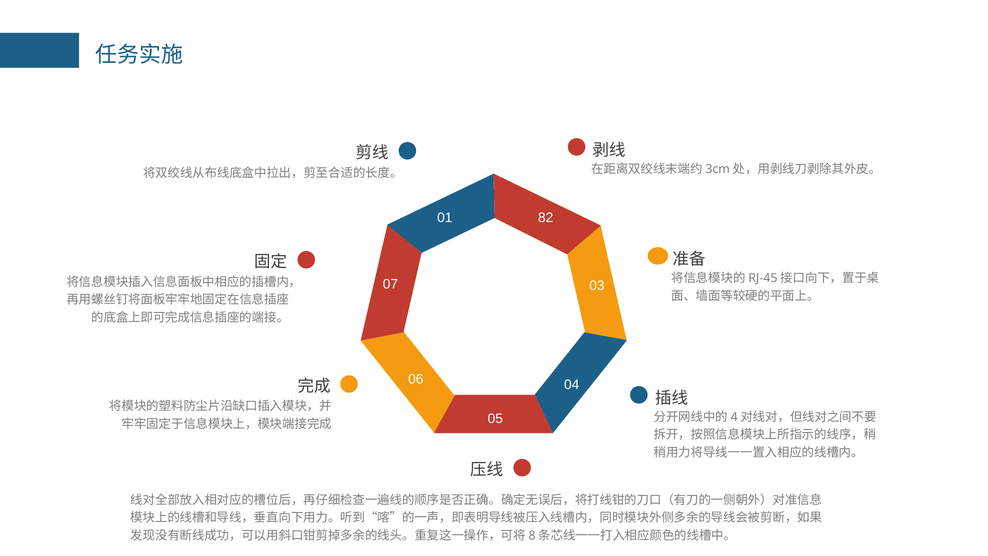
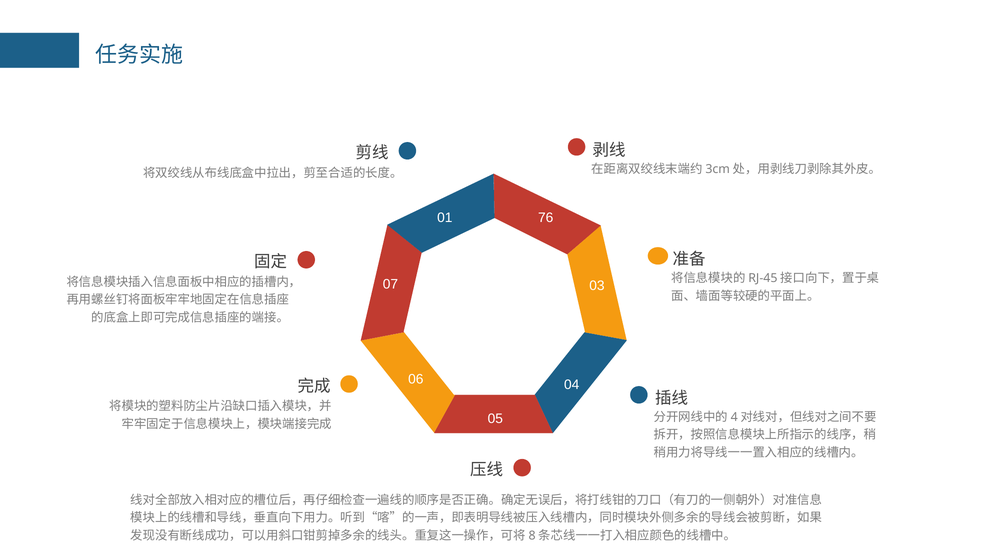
82: 82 -> 76
